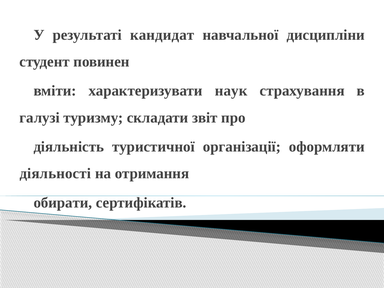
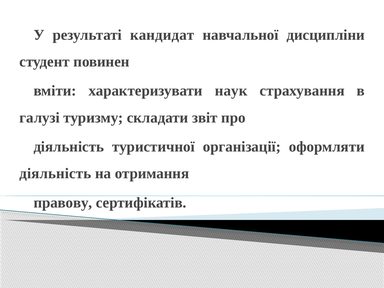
діяльності at (55, 174): діяльності -> діяльність
обирати: обирати -> правову
